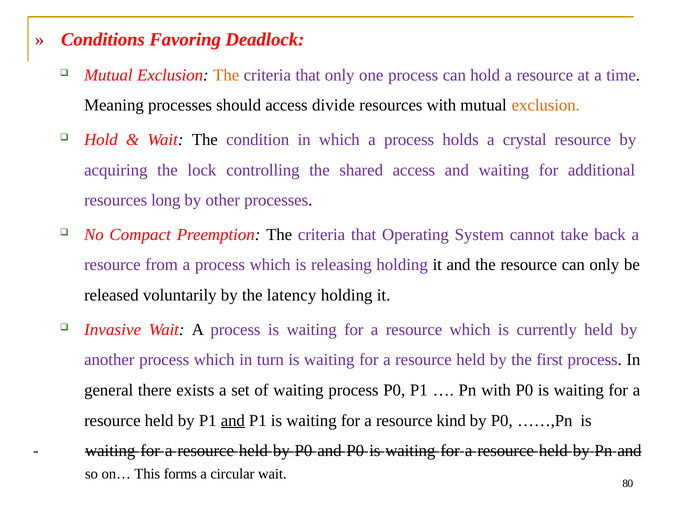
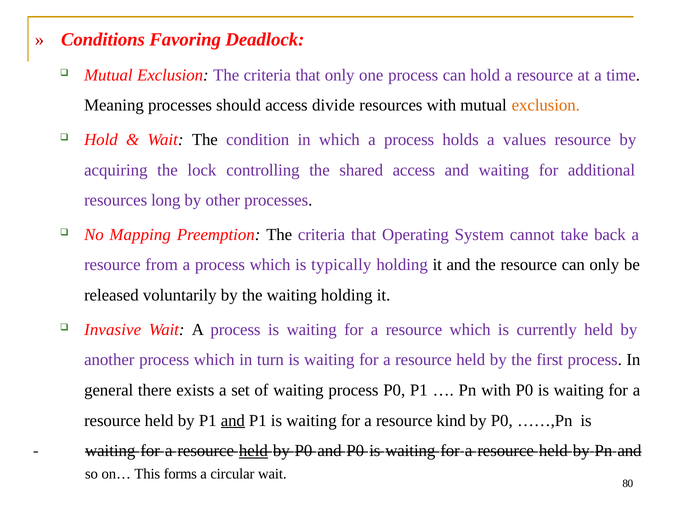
The at (226, 75) colour: orange -> purple
crystal: crystal -> values
Compact: Compact -> Mapping
releasing: releasing -> typically
the latency: latency -> waiting
held at (253, 451) underline: none -> present
